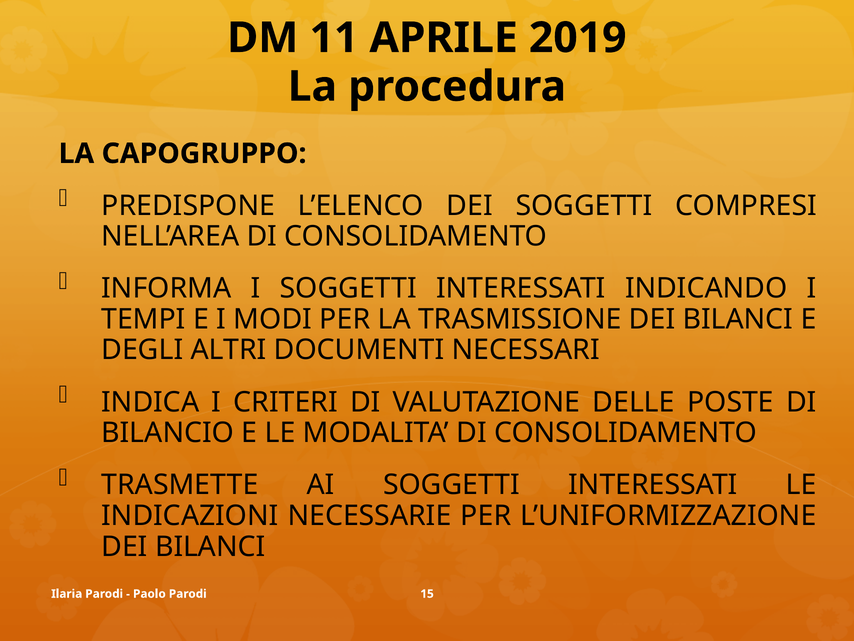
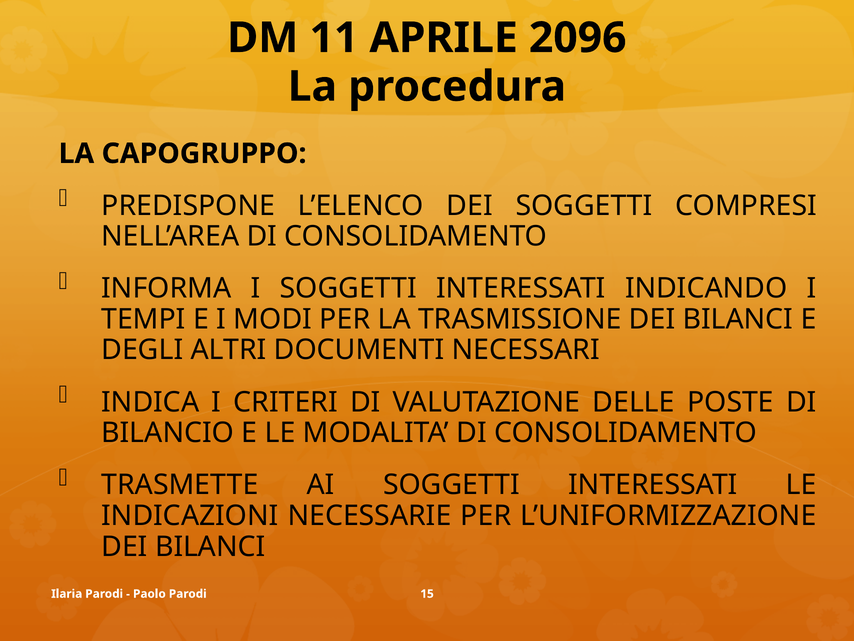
2019: 2019 -> 2096
